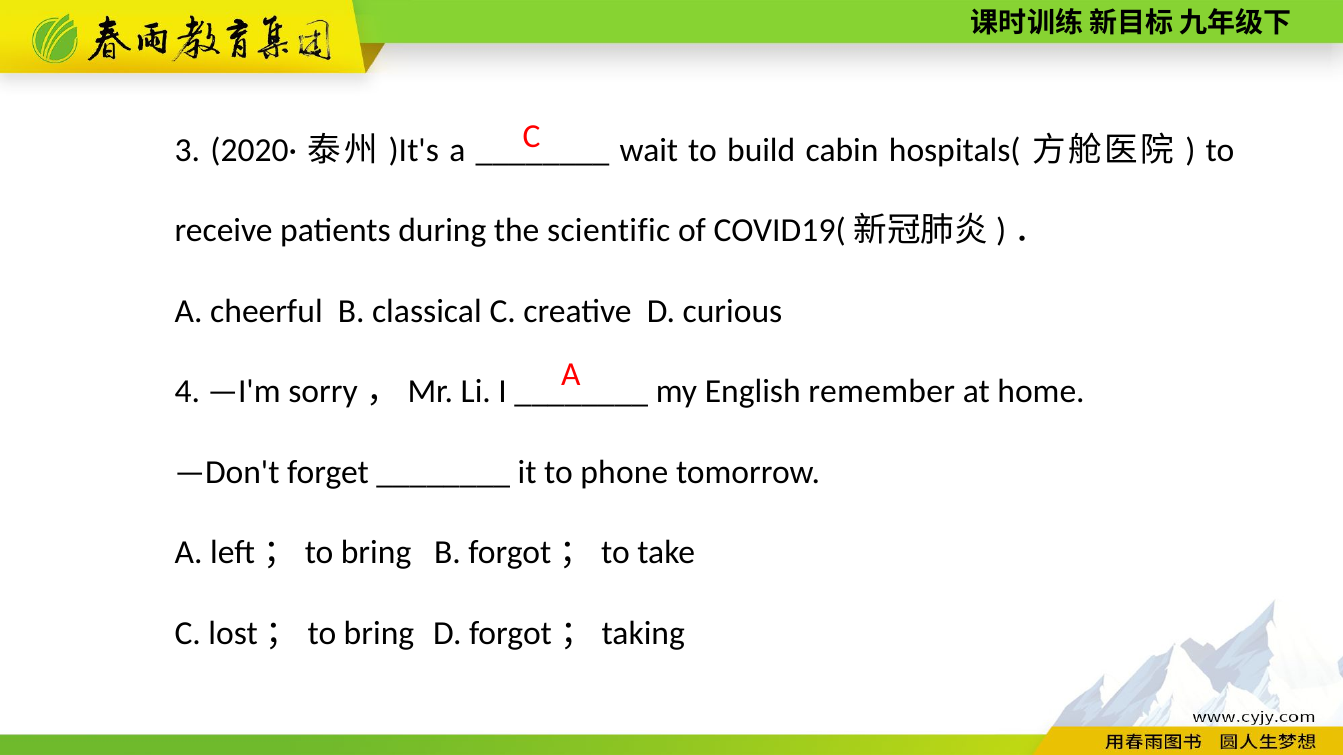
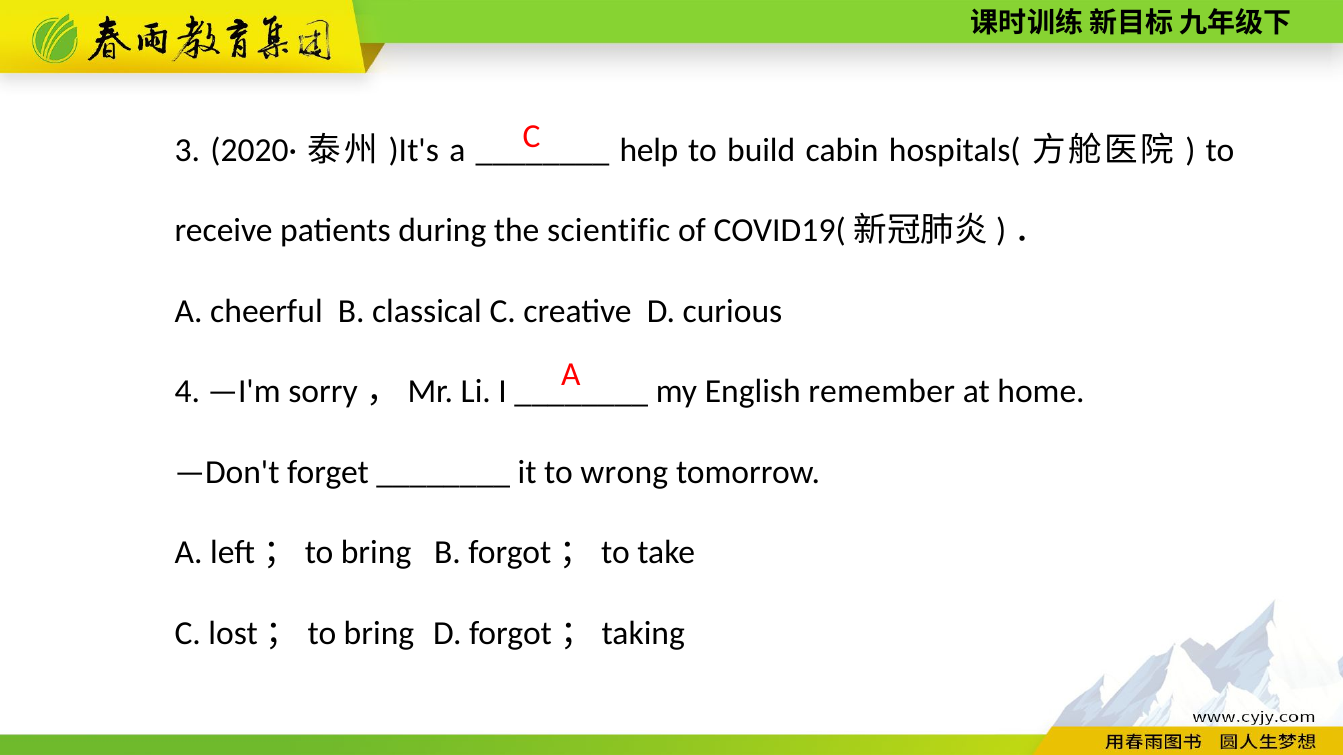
wait: wait -> help
phone: phone -> wrong
